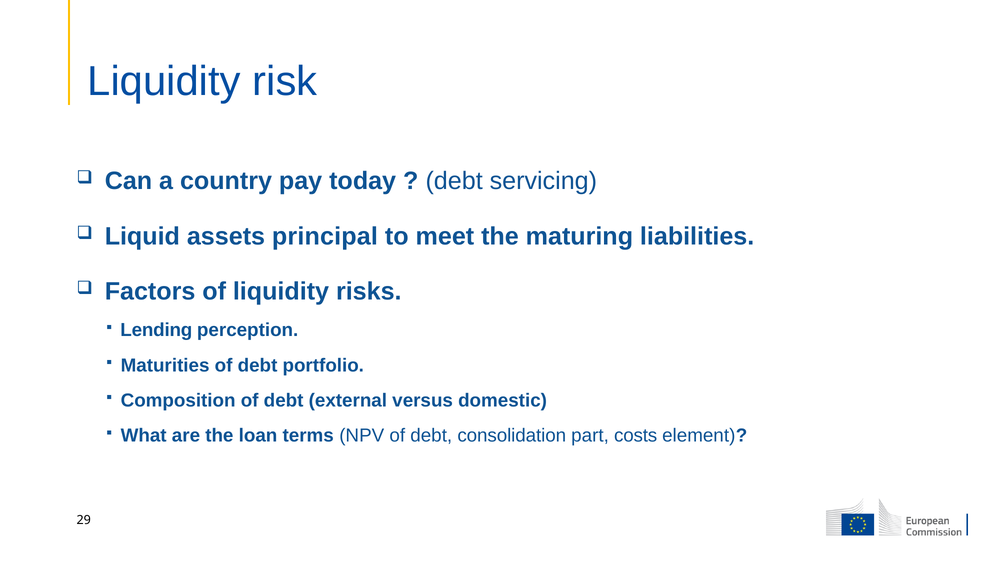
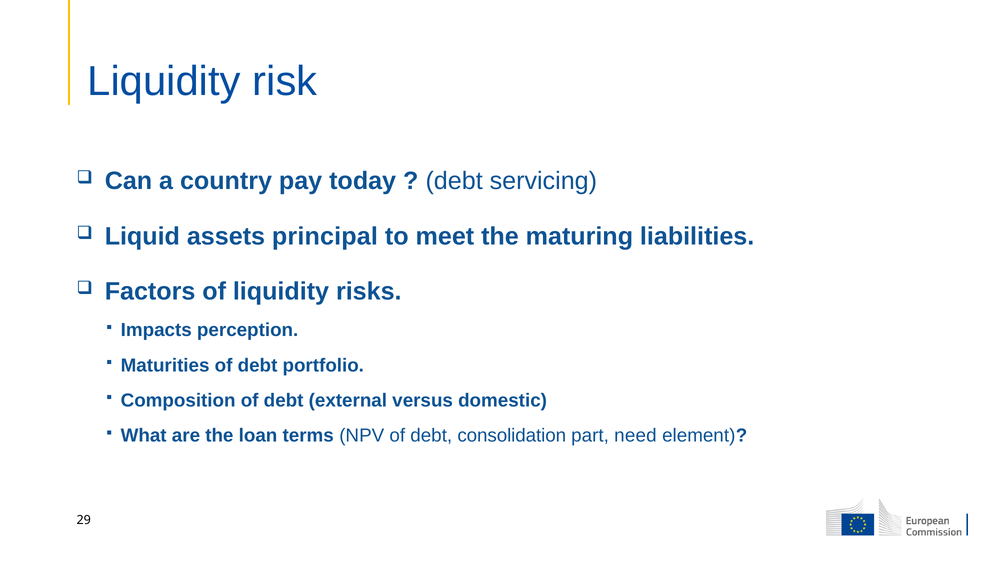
Lending: Lending -> Impacts
costs: costs -> need
